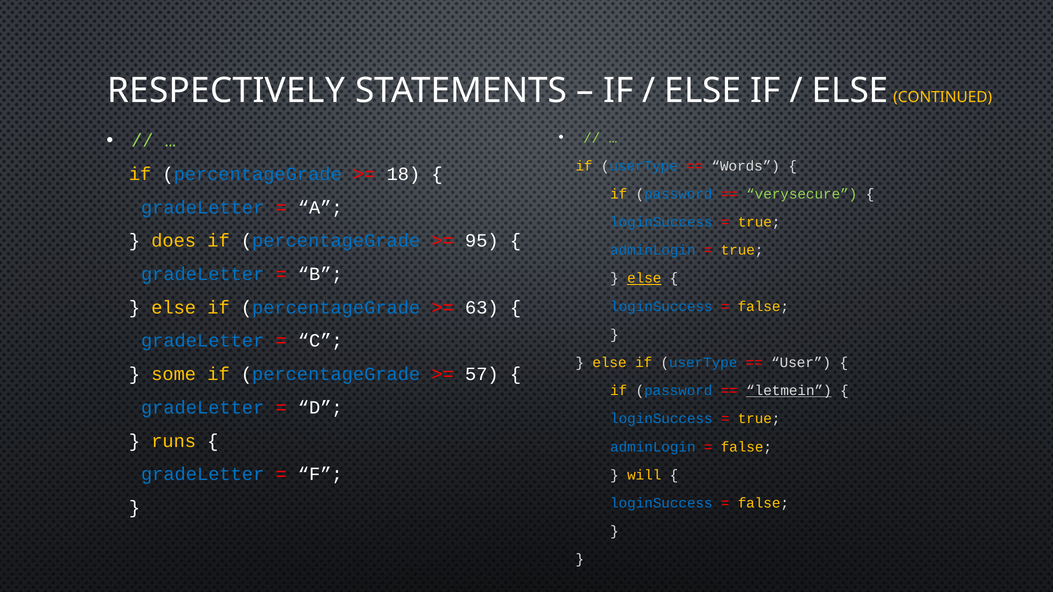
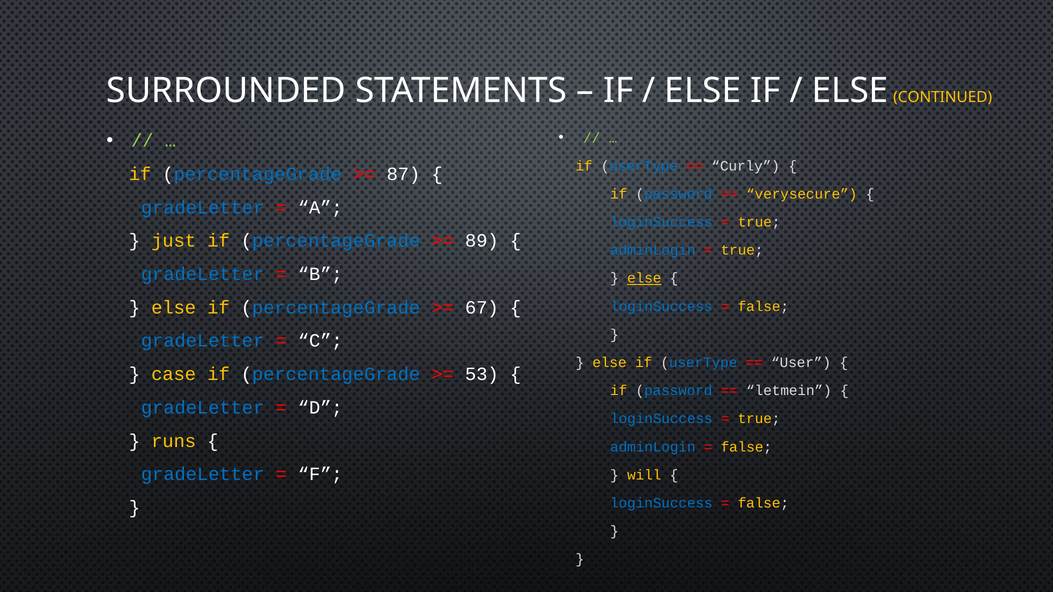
RESPECTIVELY: RESPECTIVELY -> SURROUNDED
Words: Words -> Curly
18: 18 -> 87
verysecure colour: light green -> yellow
does: does -> just
95: 95 -> 89
63: 63 -> 67
some: some -> case
57: 57 -> 53
letmein underline: present -> none
